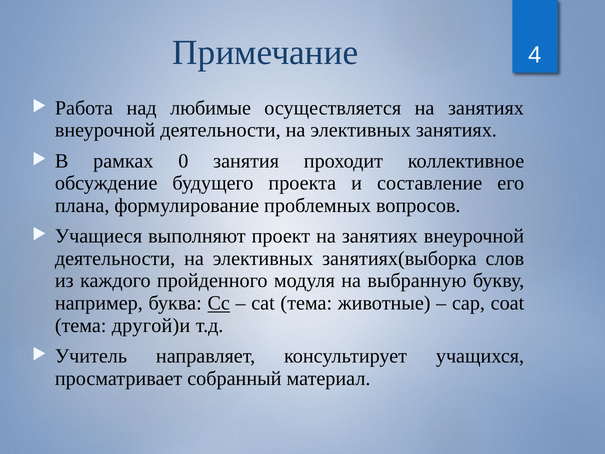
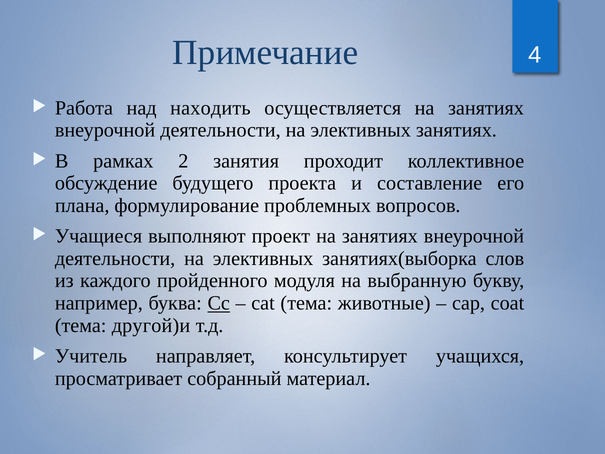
любимые: любимые -> находить
0: 0 -> 2
